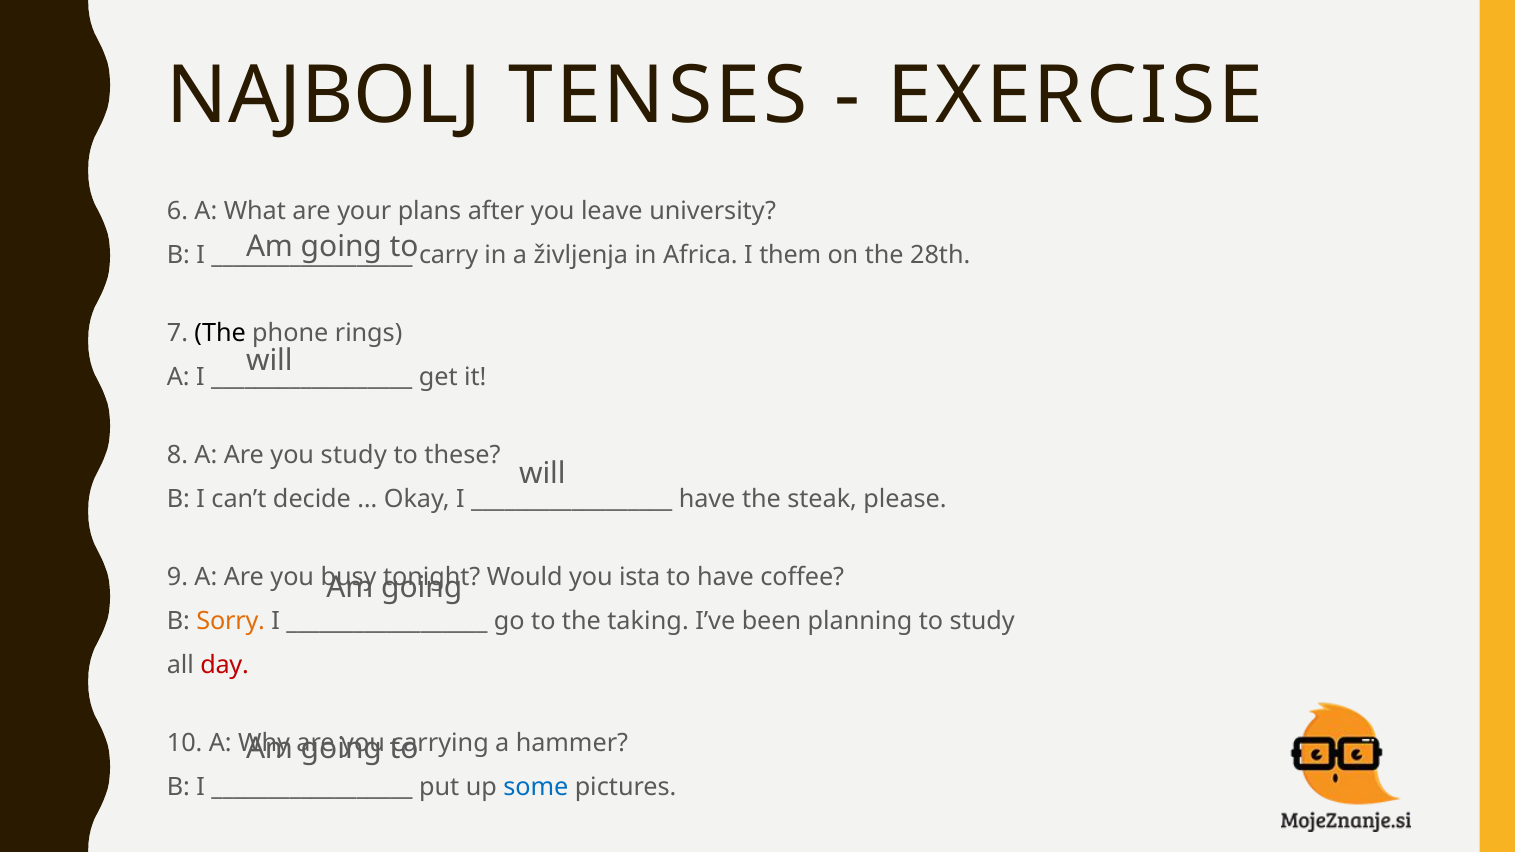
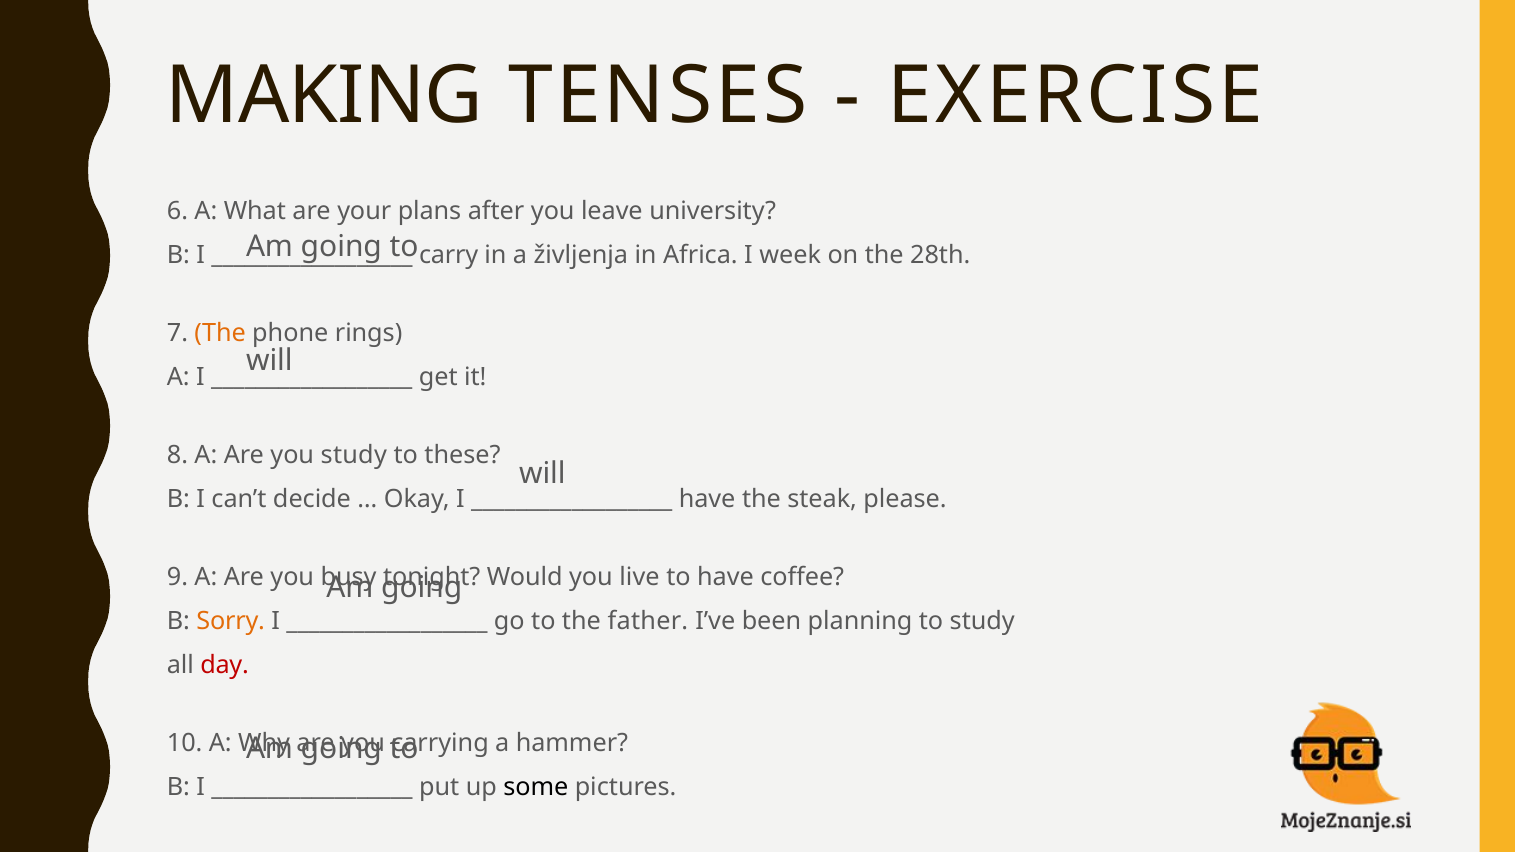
NAJBOLJ: NAJBOLJ -> MAKING
them: them -> week
The at (220, 333) colour: black -> orange
ista: ista -> live
taking: taking -> father
some colour: blue -> black
